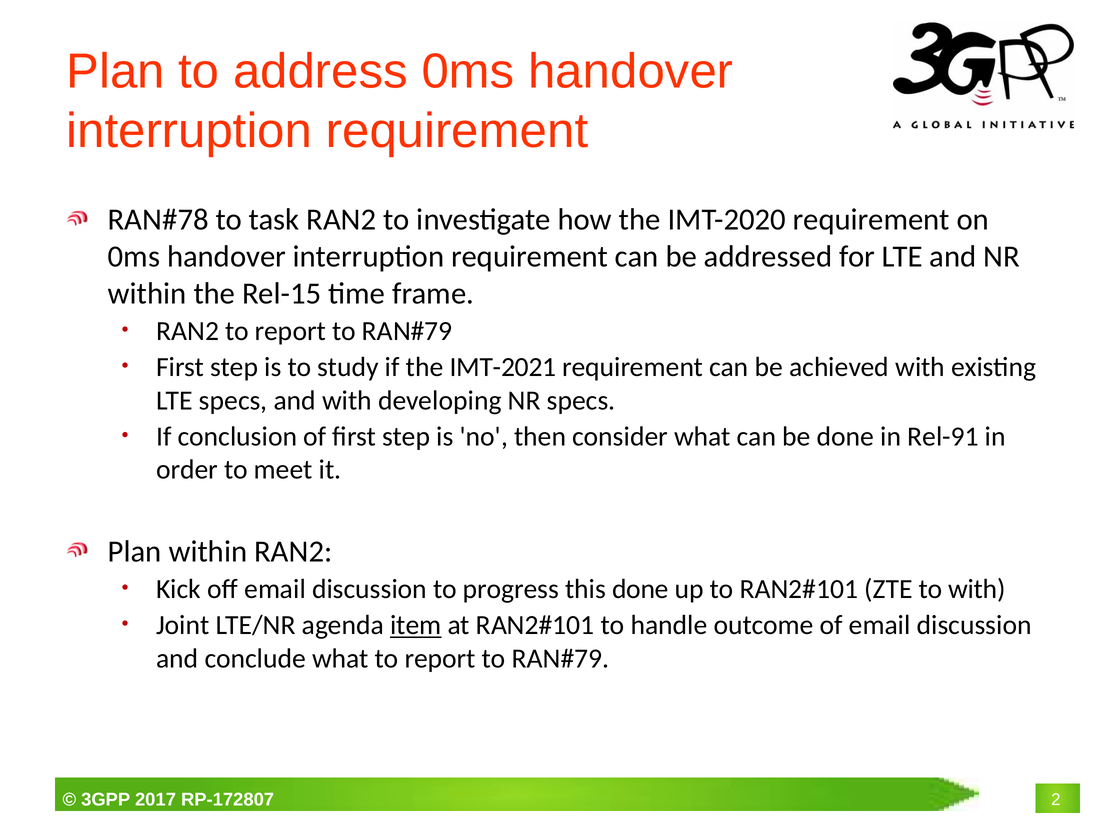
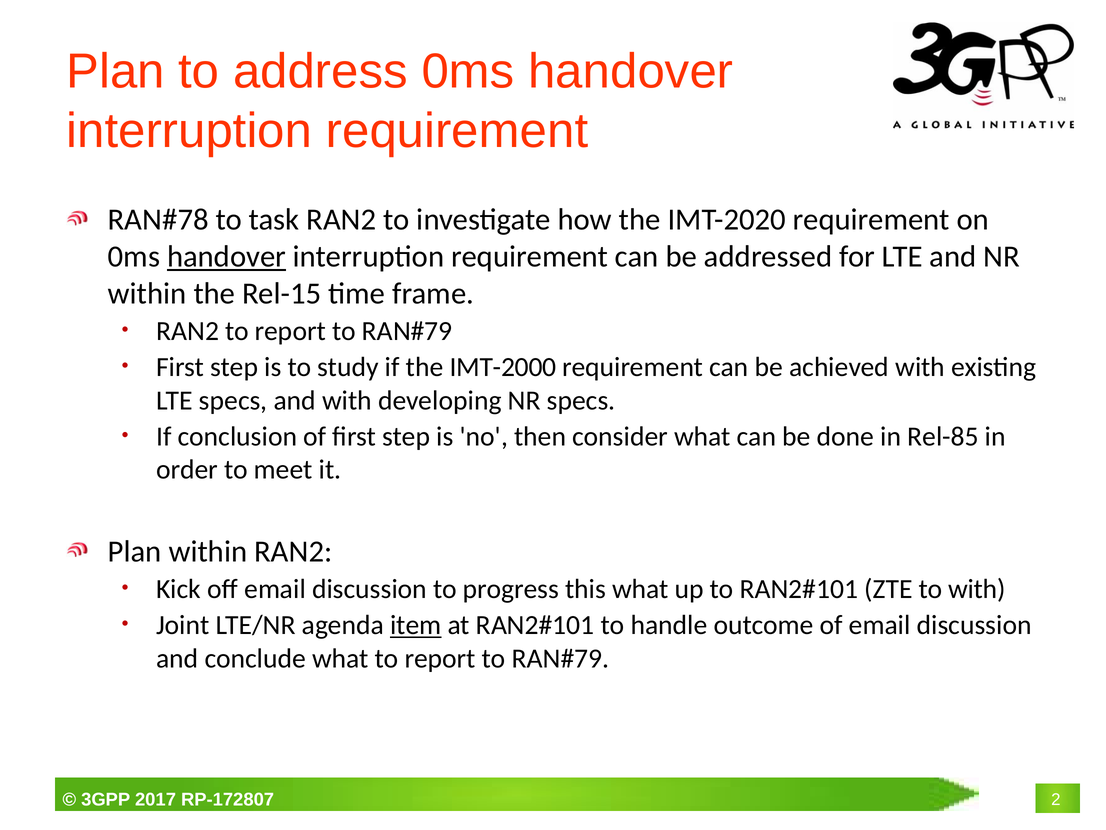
handover at (226, 257) underline: none -> present
IMT-2021: IMT-2021 -> IMT-2000
Rel-91: Rel-91 -> Rel-85
this done: done -> what
